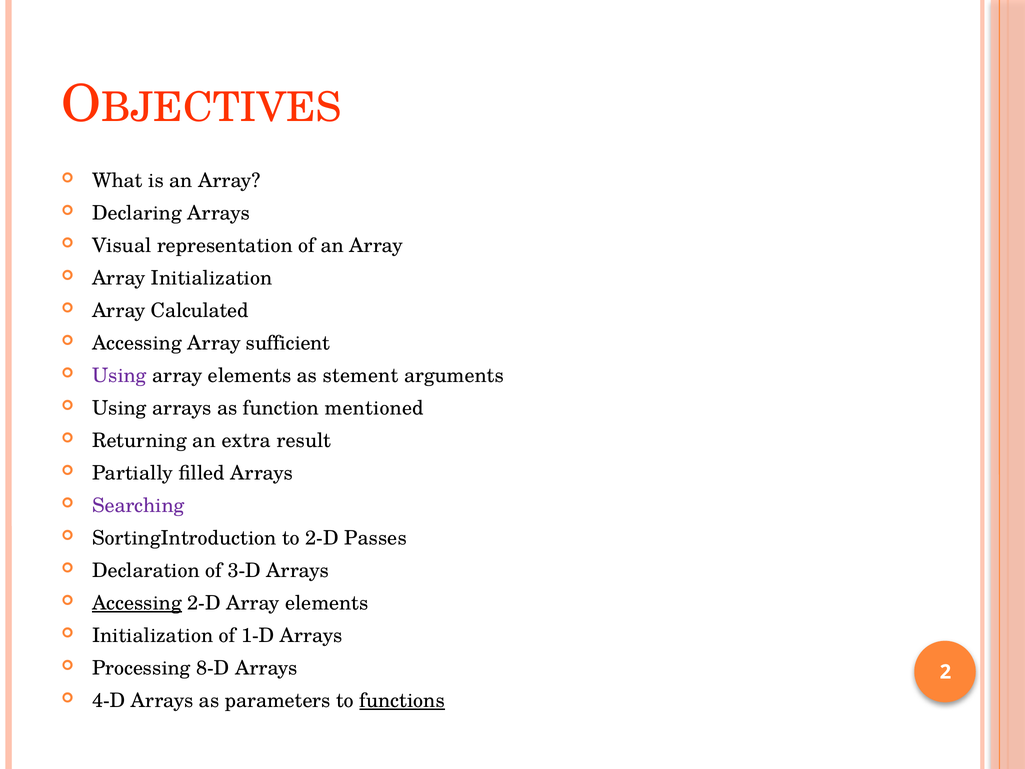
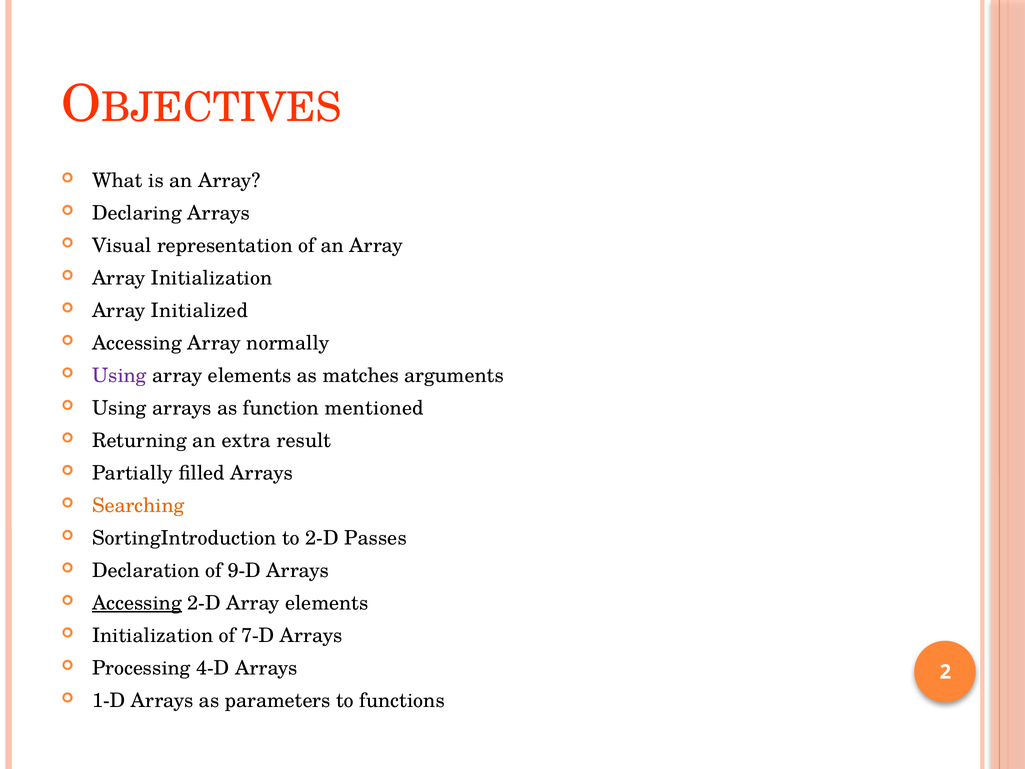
Calculated: Calculated -> Initialized
sufficient: sufficient -> normally
stement: stement -> matches
Searching colour: purple -> orange
3-D: 3-D -> 9-D
1-D: 1-D -> 7-D
8-D: 8-D -> 4-D
4-D: 4-D -> 1-D
functions underline: present -> none
